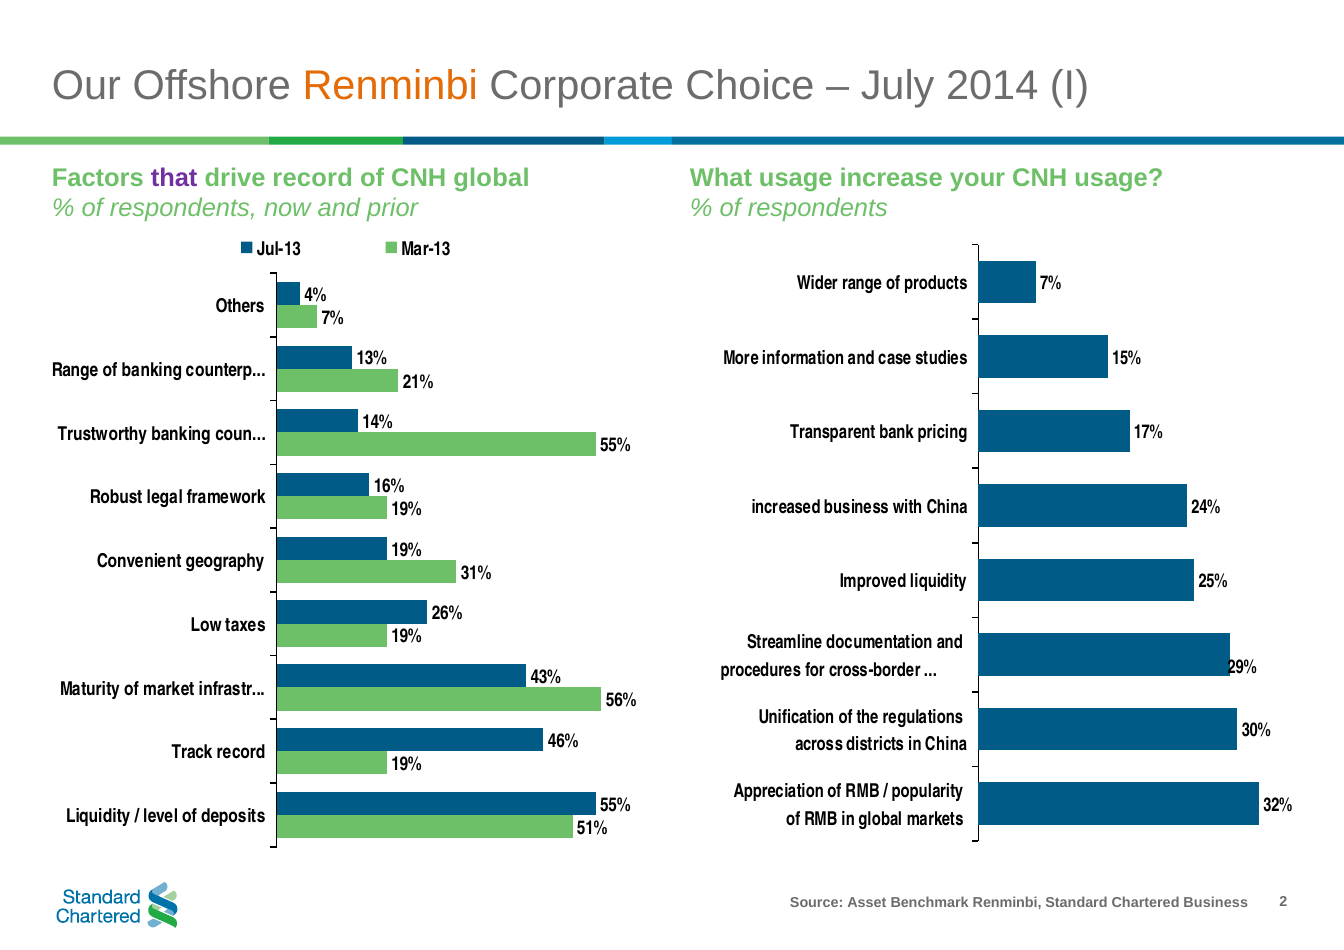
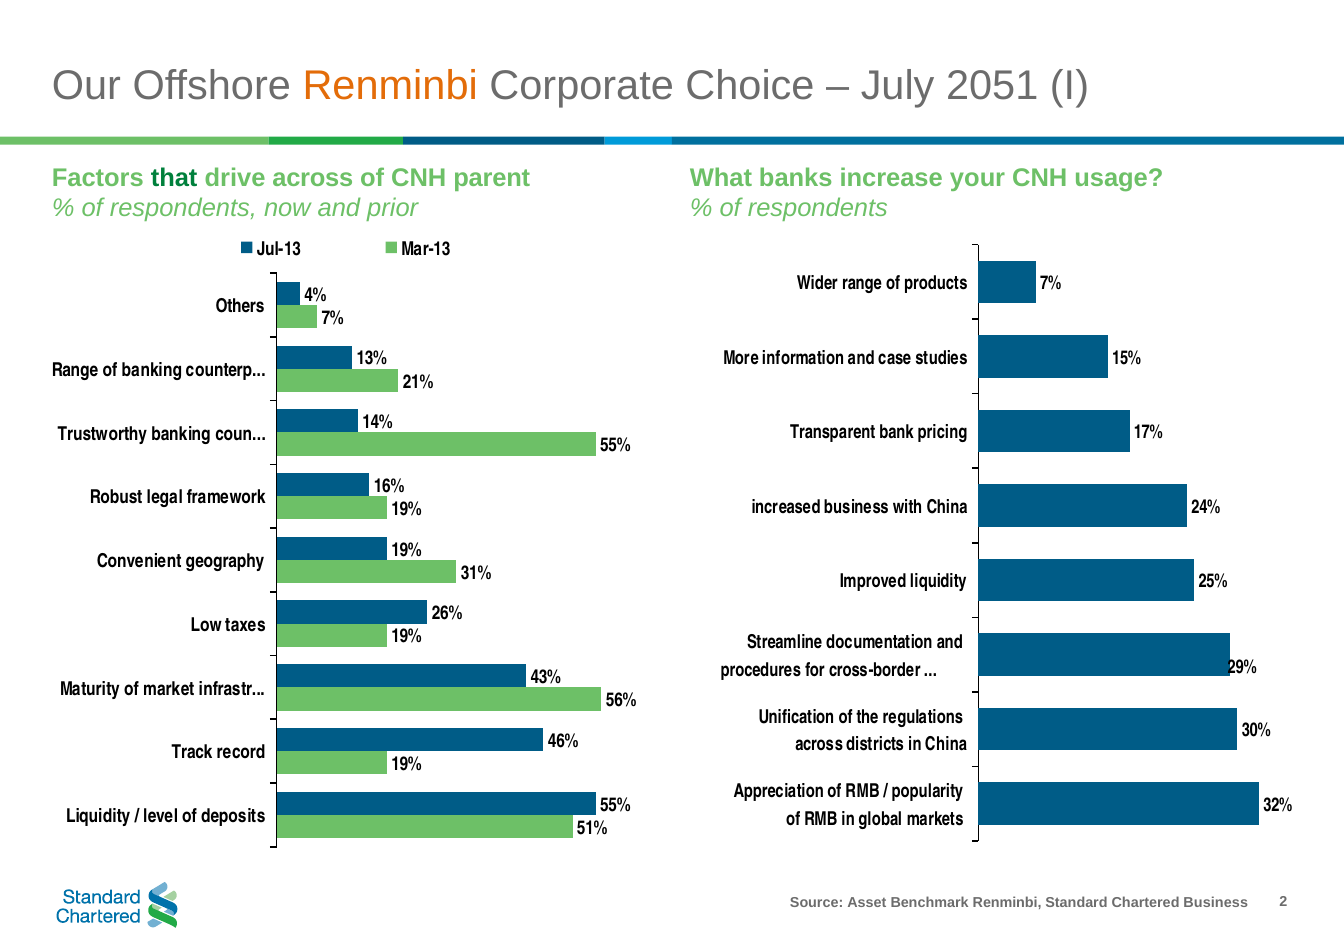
2014: 2014 -> 2051
that colour: purple -> green
drive record: record -> across
CNH global: global -> parent
What usage: usage -> banks
